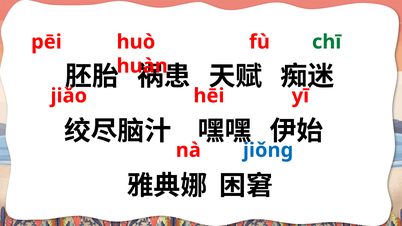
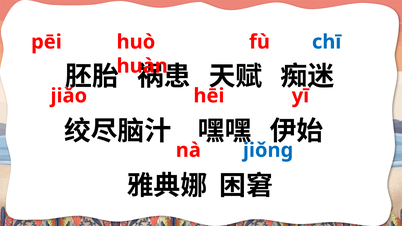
chī colour: green -> blue
